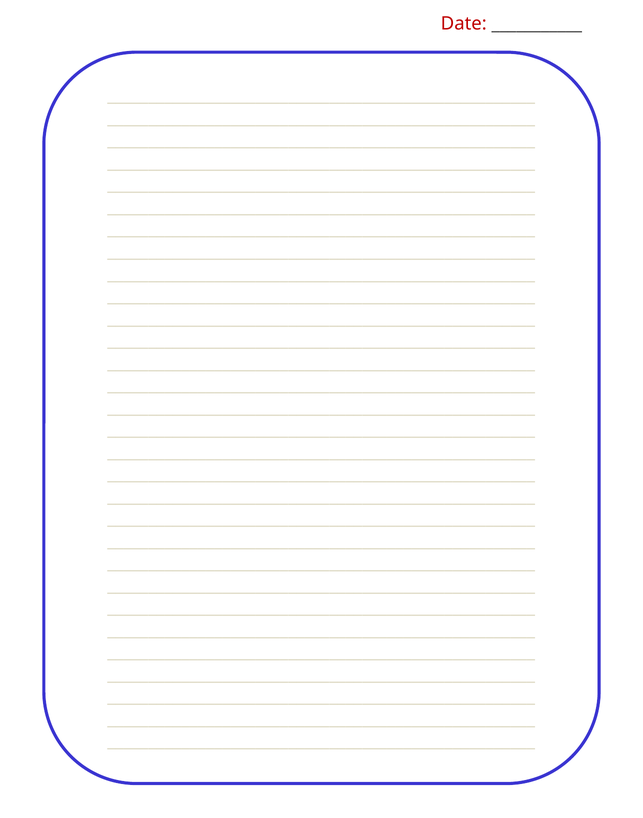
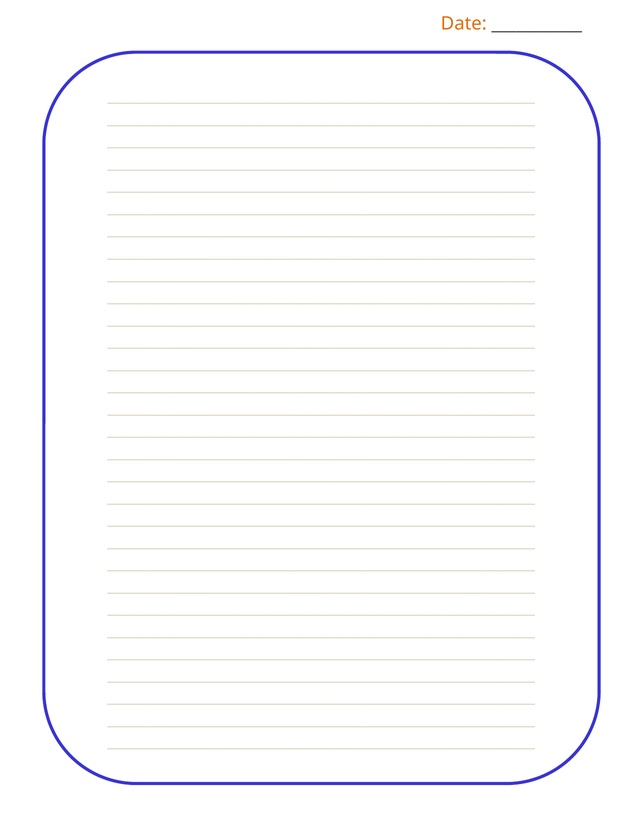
Date colour: red -> orange
